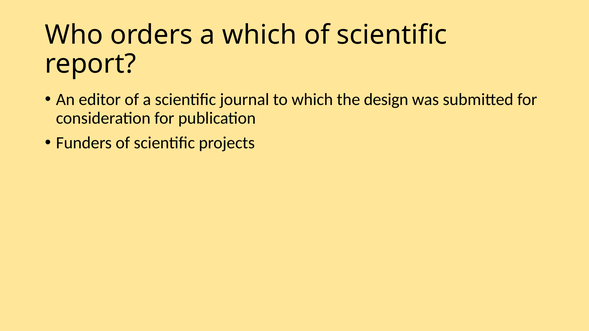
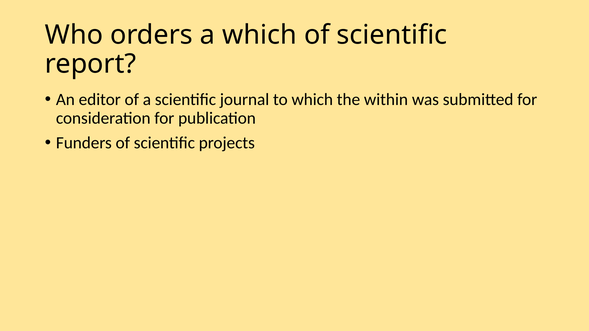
design: design -> within
